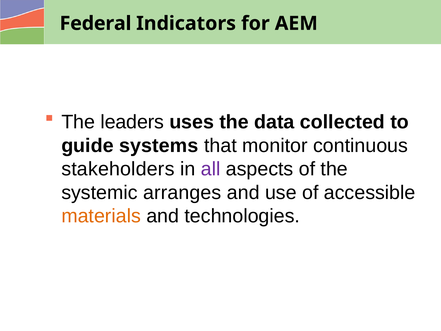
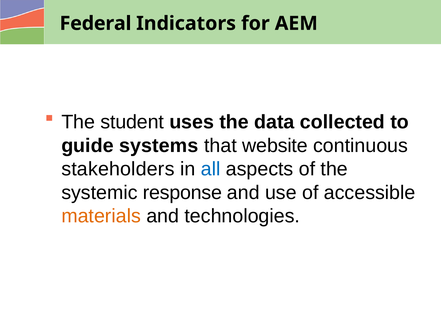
leaders: leaders -> student
monitor: monitor -> website
all colour: purple -> blue
arranges: arranges -> response
